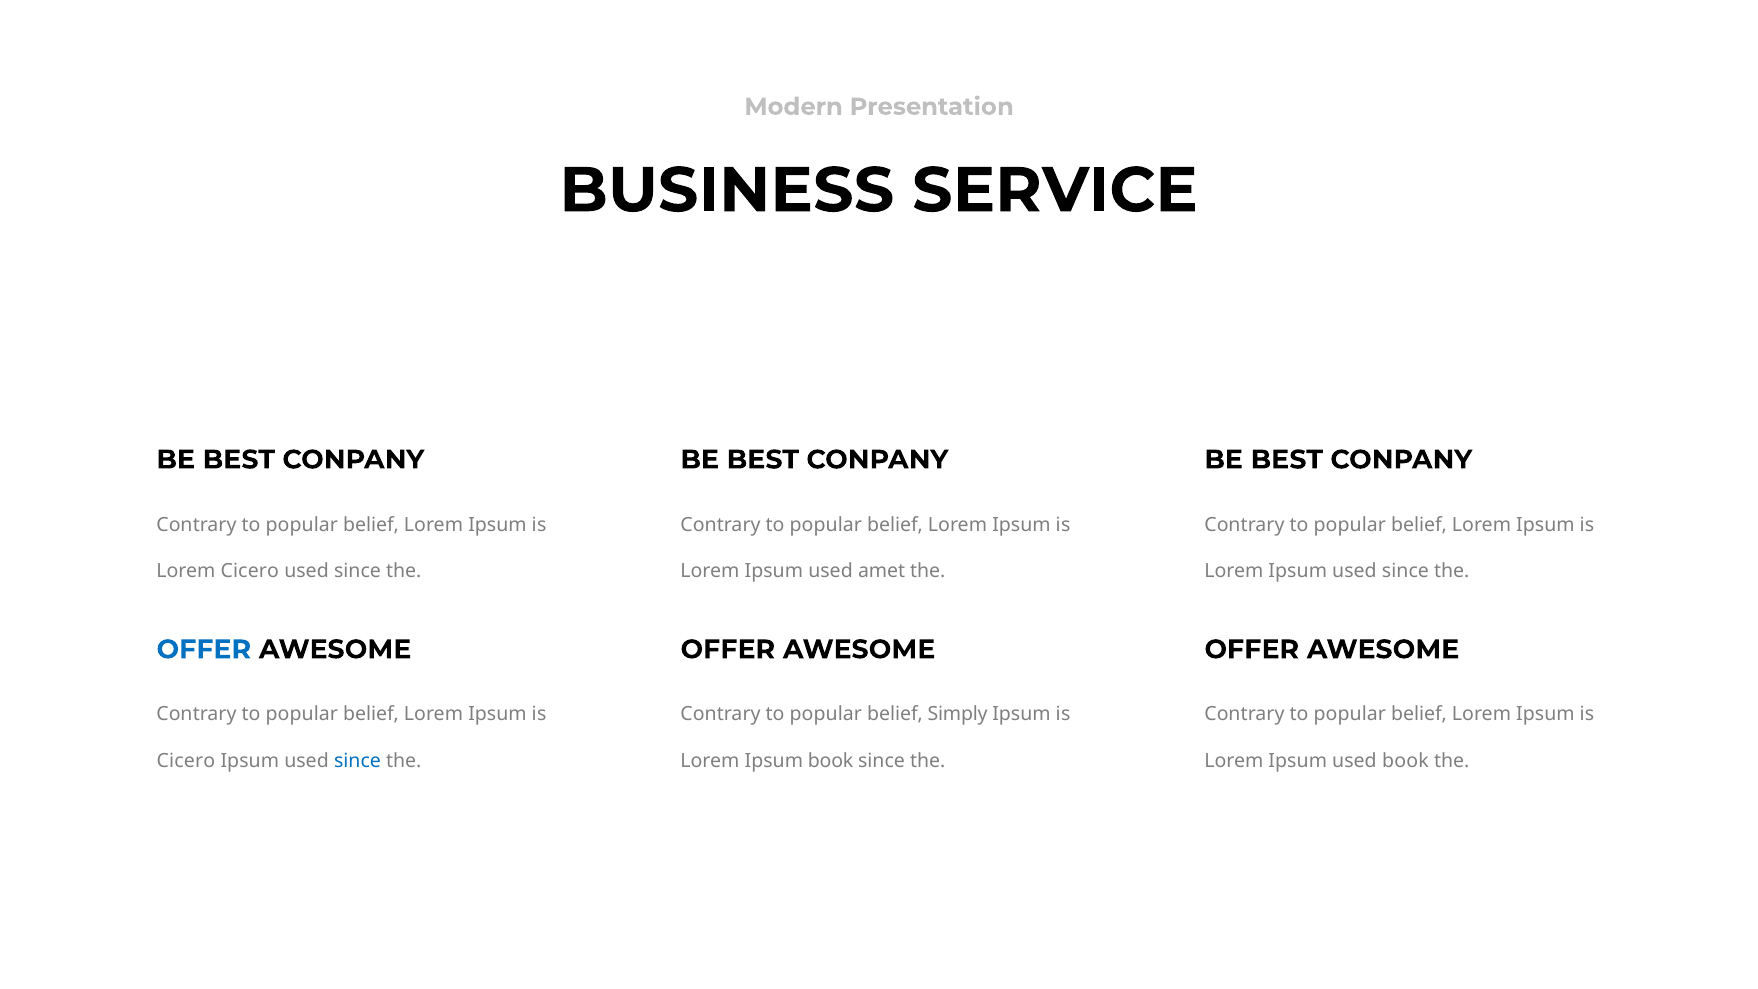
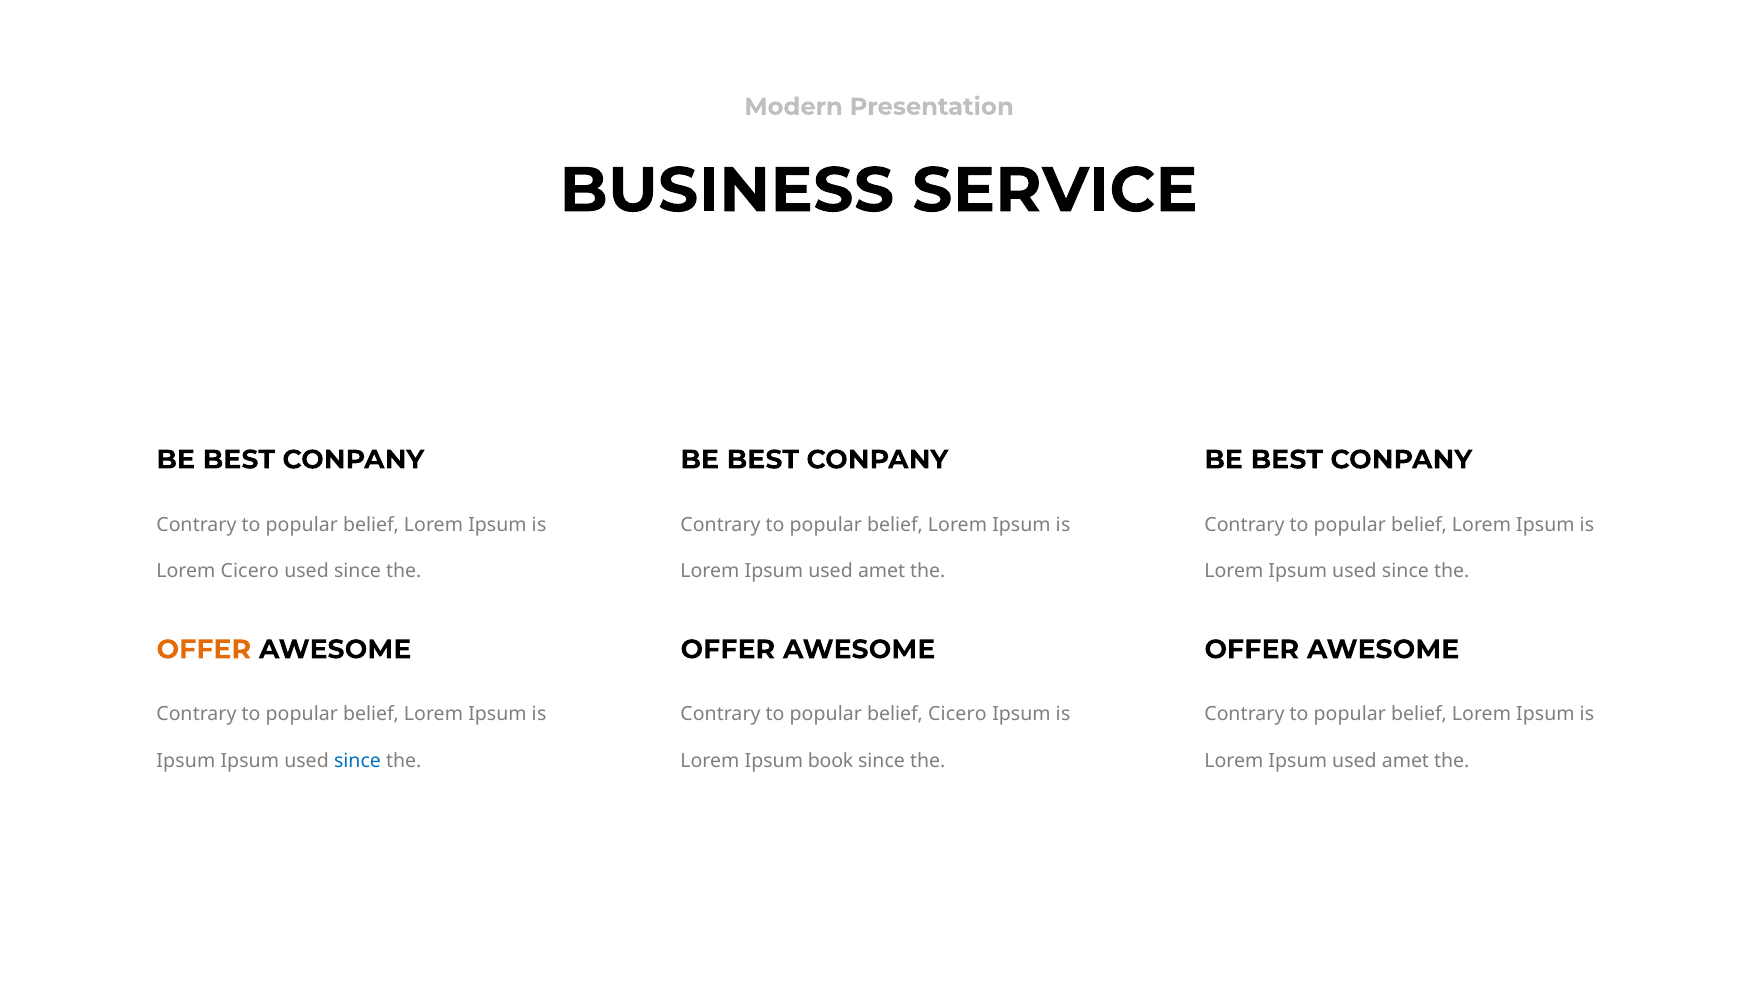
OFFER at (204, 649) colour: blue -> orange
belief Simply: Simply -> Cicero
Cicero at (186, 761): Cicero -> Ipsum
book at (1405, 761): book -> amet
